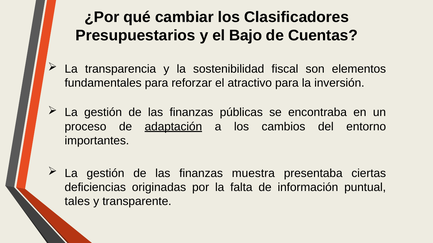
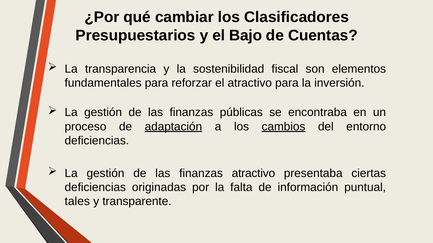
cambios underline: none -> present
importantes at (97, 141): importantes -> deficiencias
finanzas muestra: muestra -> atractivo
